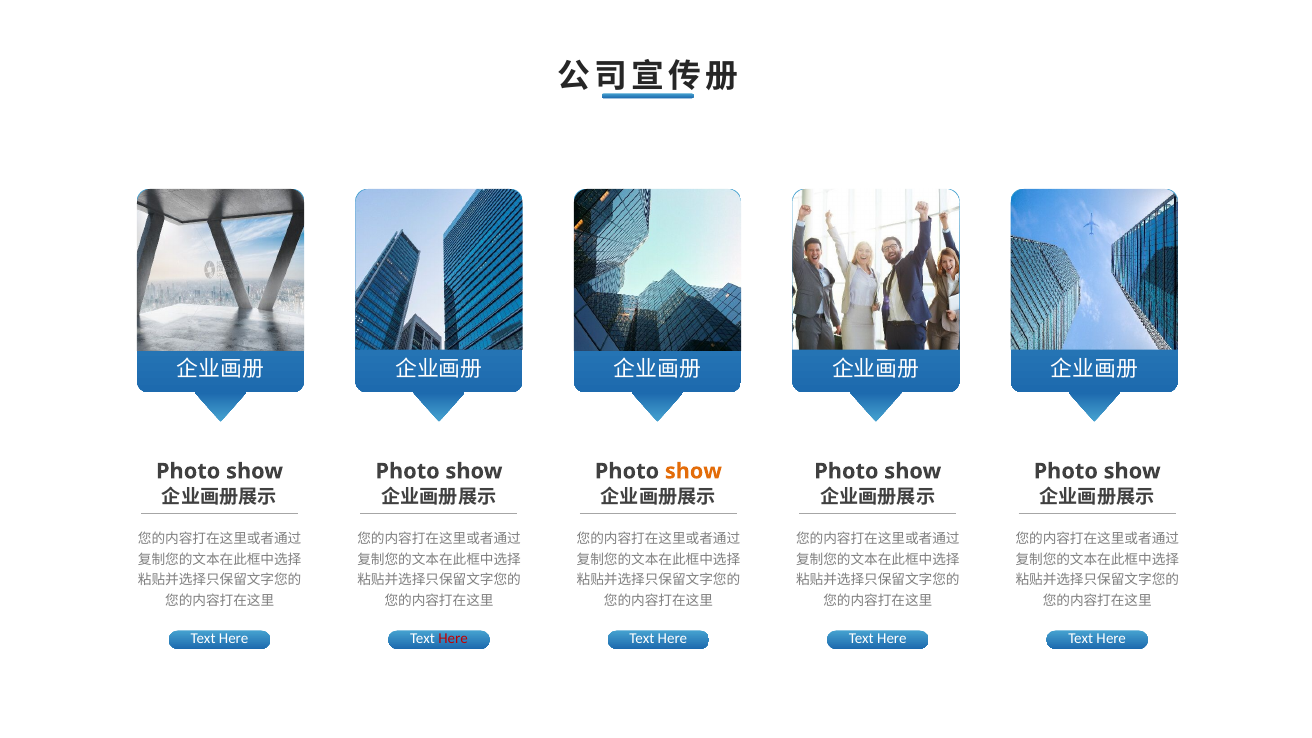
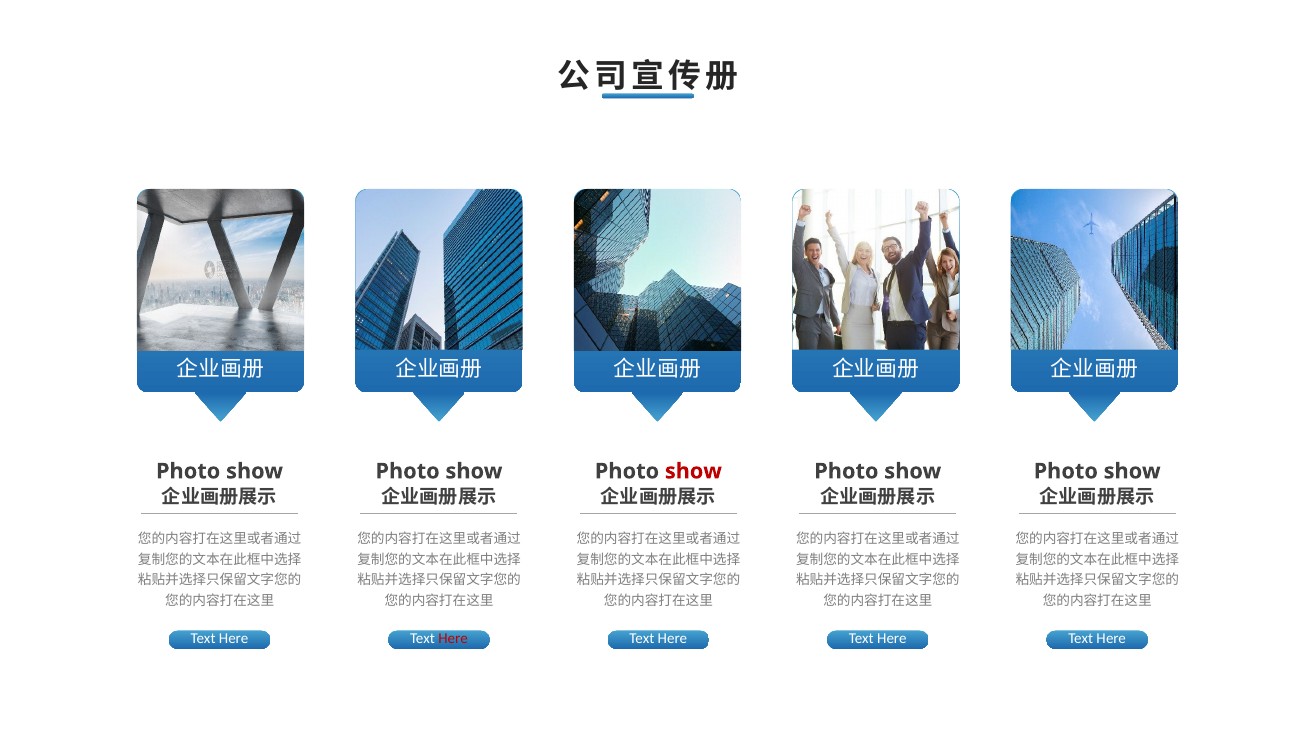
show at (693, 471) colour: orange -> red
